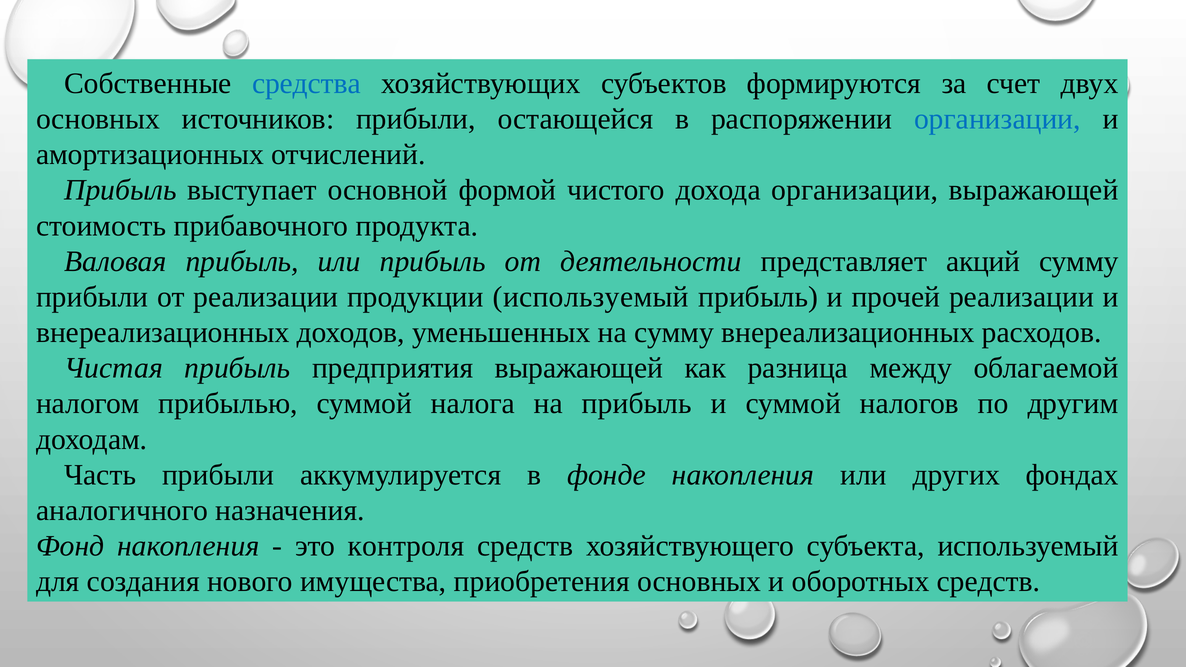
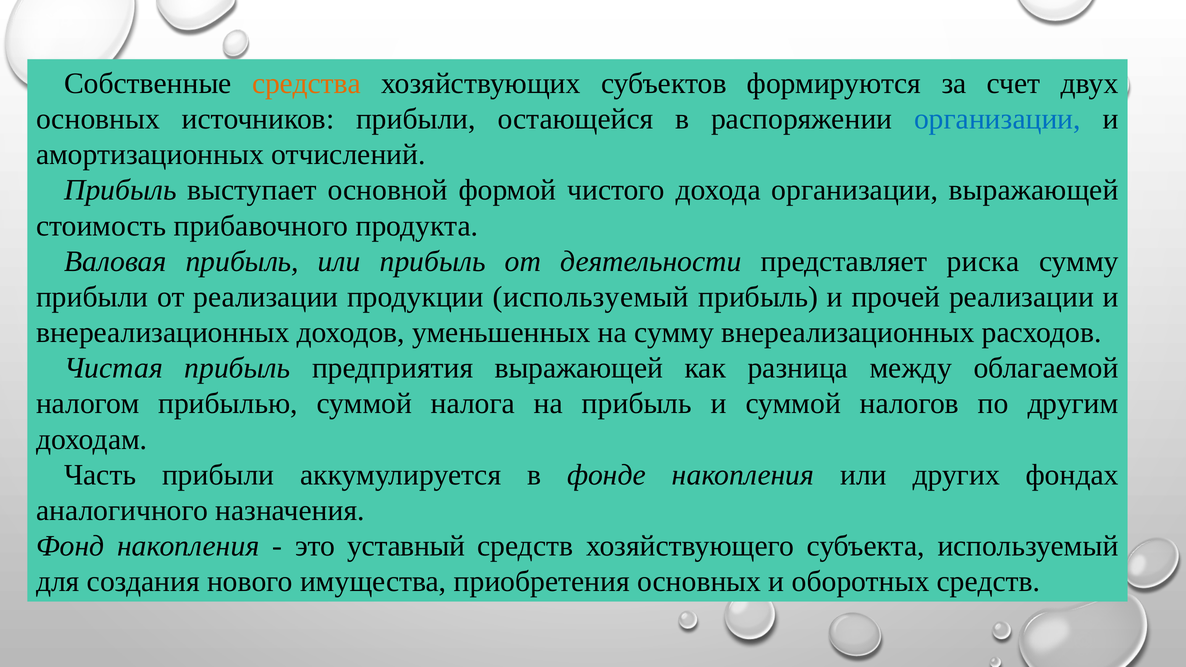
средства colour: blue -> orange
акций: акций -> риска
контроля: контроля -> уставный
